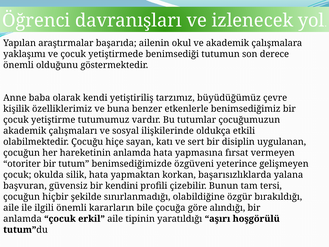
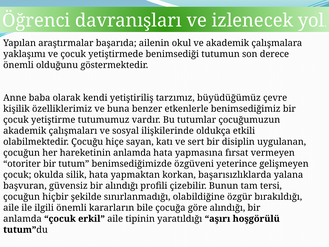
bir kendini: kendini -> alındığı
